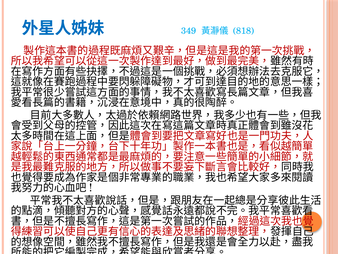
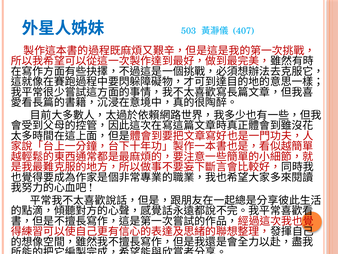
349: 349 -> 503
818: 818 -> 407
